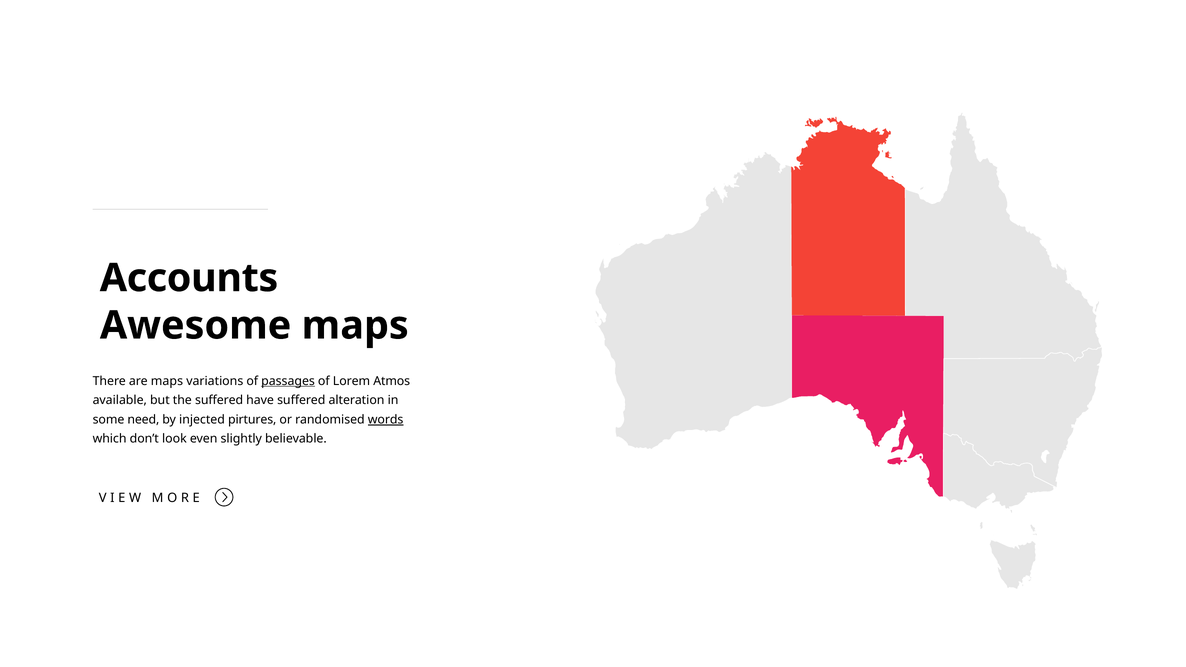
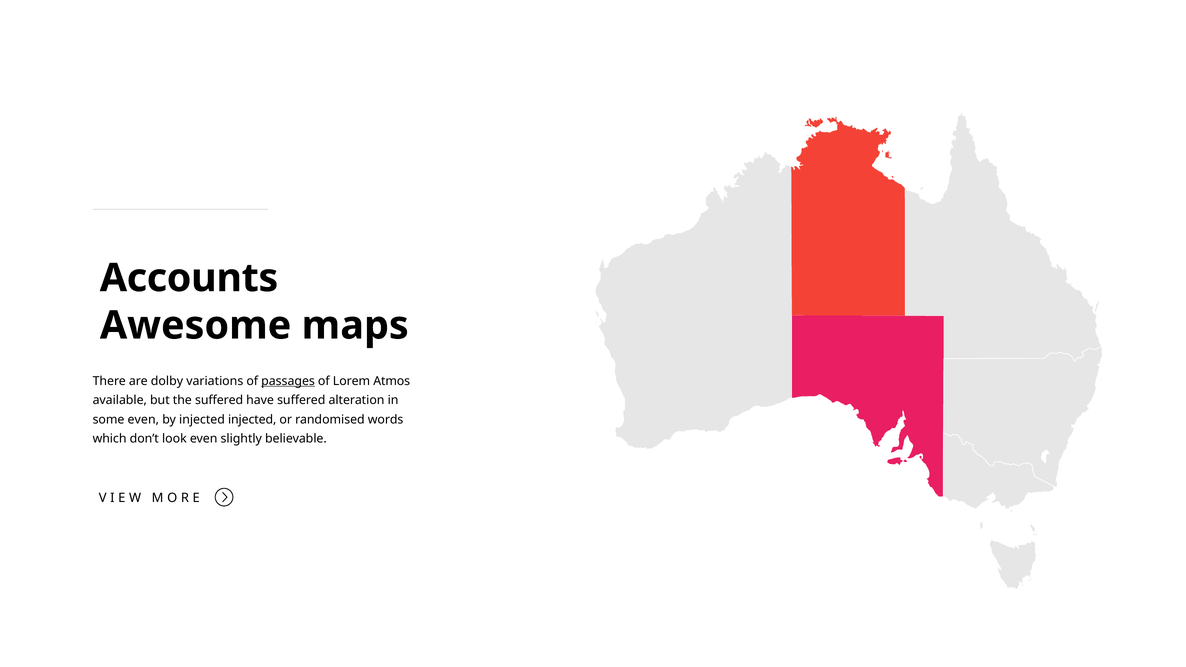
are maps: maps -> dolby
some need: need -> even
injected pirtures: pirtures -> injected
words underline: present -> none
